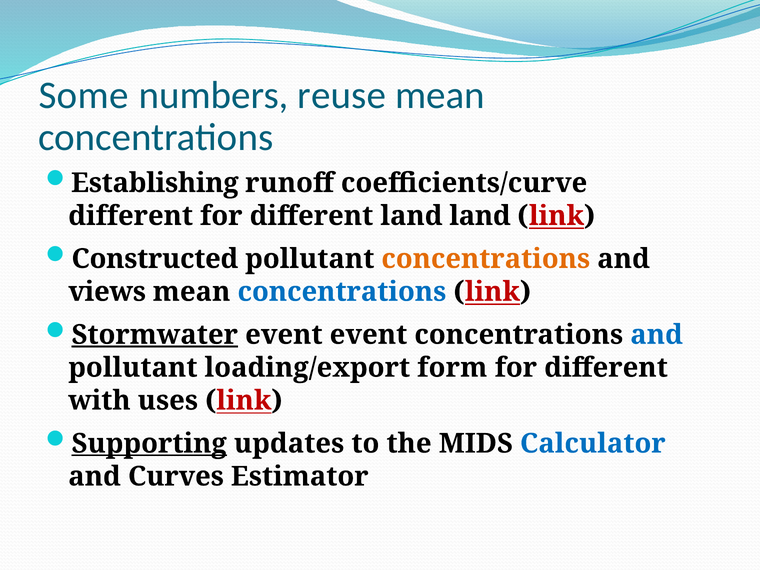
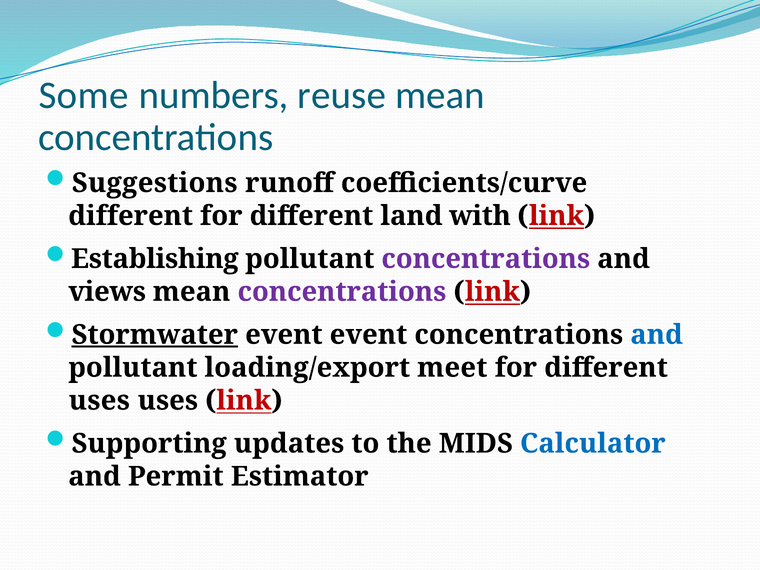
Establishing: Establishing -> Suggestions
land land: land -> with
Constructed: Constructed -> Establishing
concentrations at (486, 259) colour: orange -> purple
concentrations at (342, 292) colour: blue -> purple
form: form -> meet
with at (99, 401): with -> uses
Supporting underline: present -> none
Curves: Curves -> Permit
